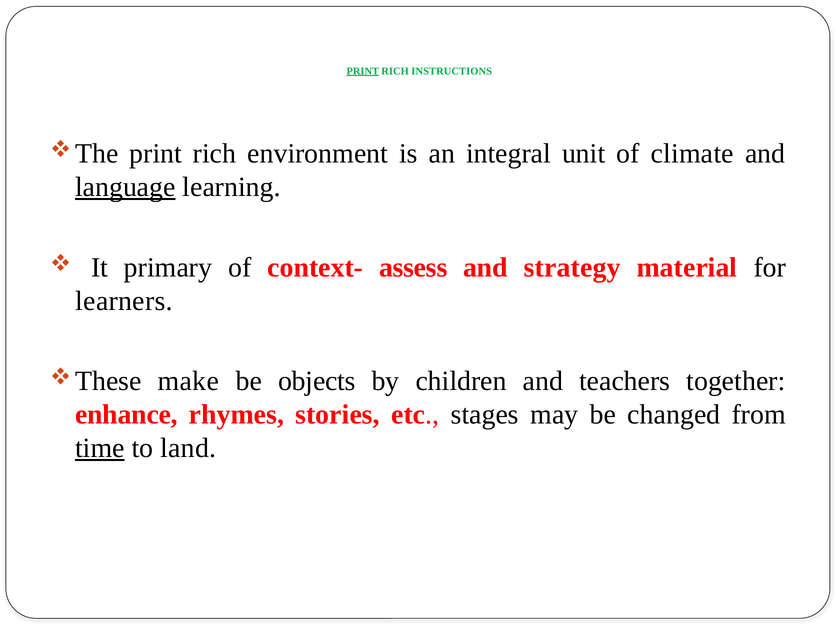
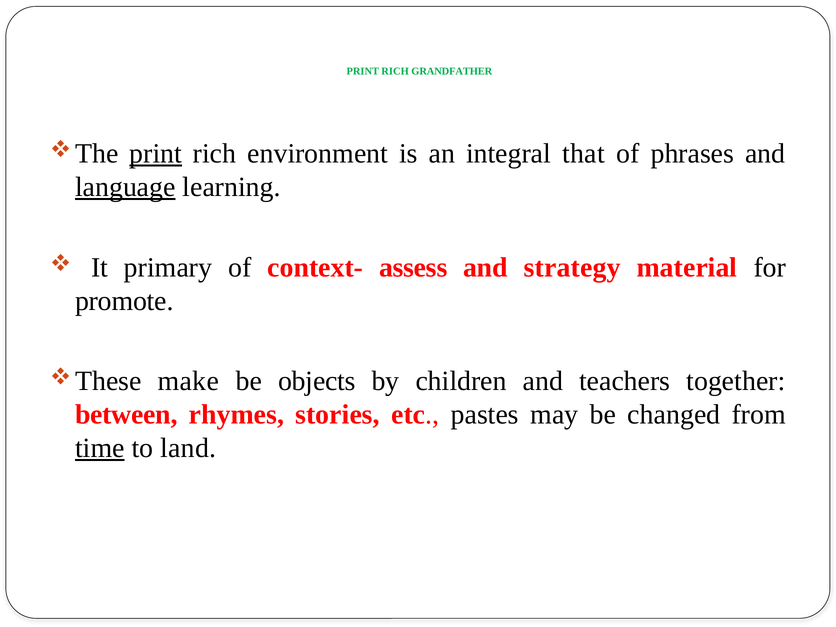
PRINT at (363, 71) underline: present -> none
INSTRUCTIONS: INSTRUCTIONS -> GRANDFATHER
print at (156, 154) underline: none -> present
unit: unit -> that
climate: climate -> phrases
learners: learners -> promote
enhance: enhance -> between
stages: stages -> pastes
